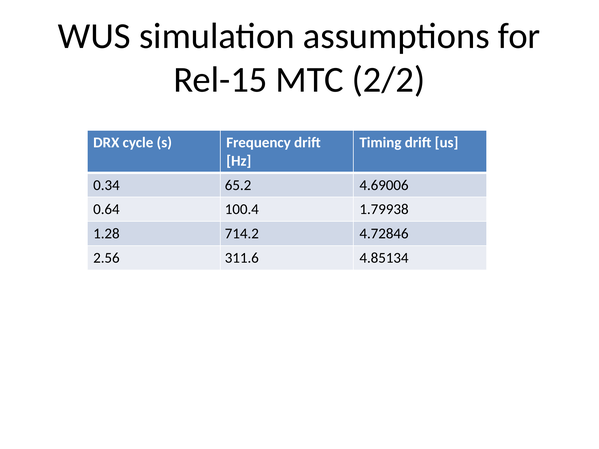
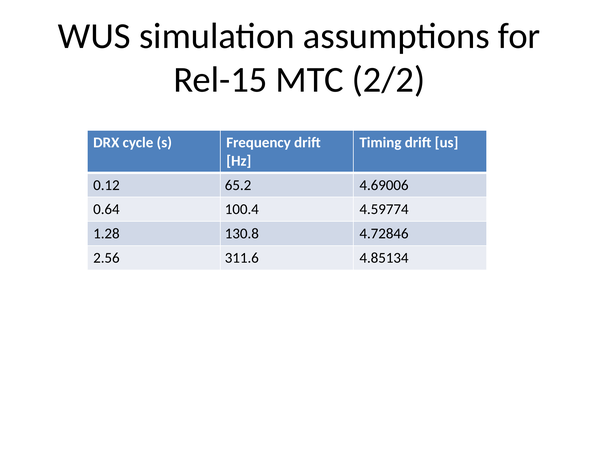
0.34: 0.34 -> 0.12
1.79938: 1.79938 -> 4.59774
714.2: 714.2 -> 130.8
